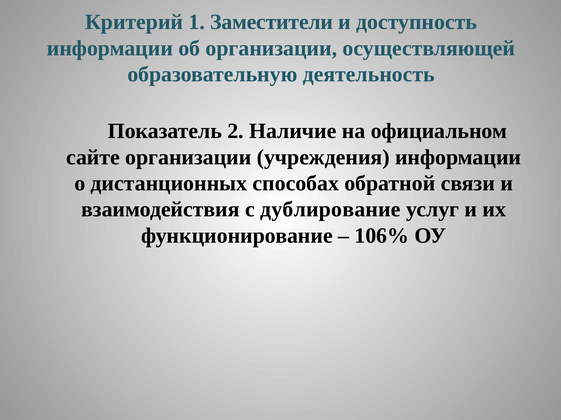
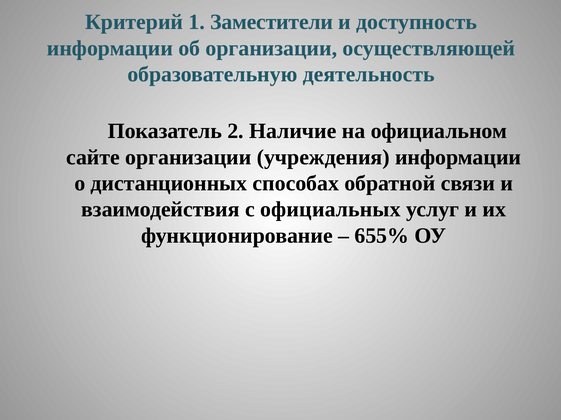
дублирование: дублирование -> официальных
106%: 106% -> 655%
